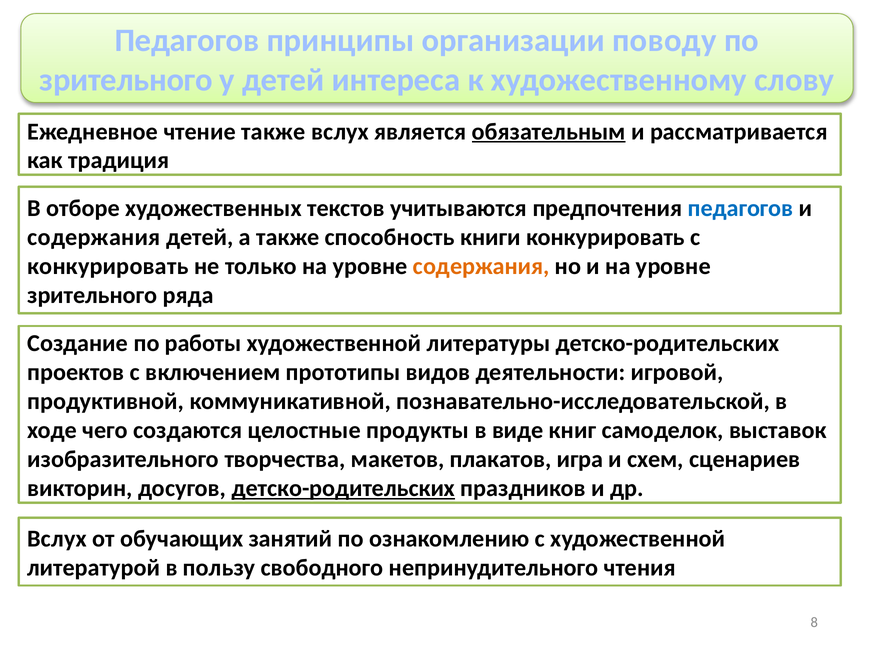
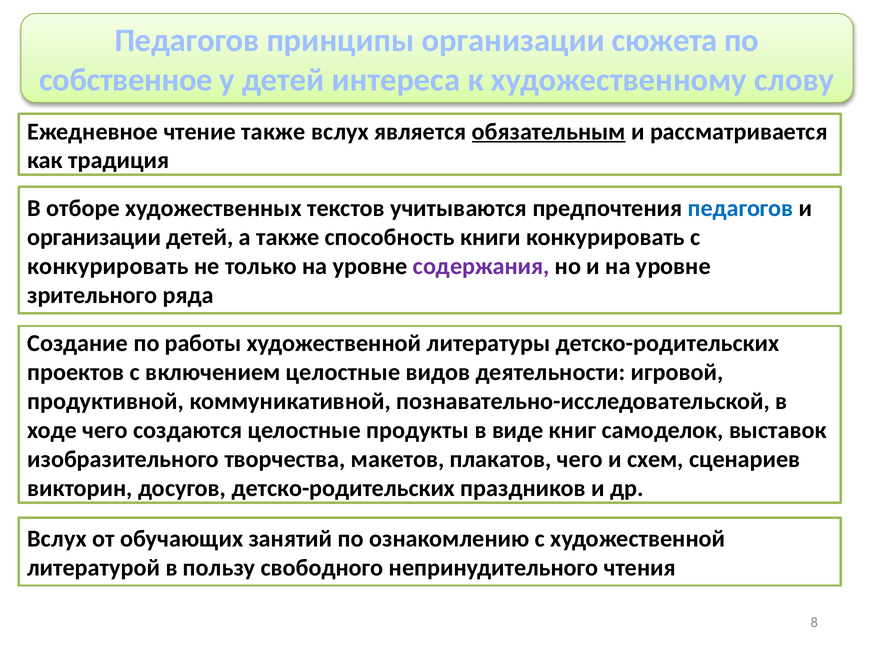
поводу: поводу -> сюжета
зрительного at (126, 80): зрительного -> собственное
содержания at (94, 237): содержания -> организации
содержания at (481, 266) colour: orange -> purple
включением прототипы: прототипы -> целостные
плакатов игра: игра -> чего
детско-родительских at (343, 489) underline: present -> none
